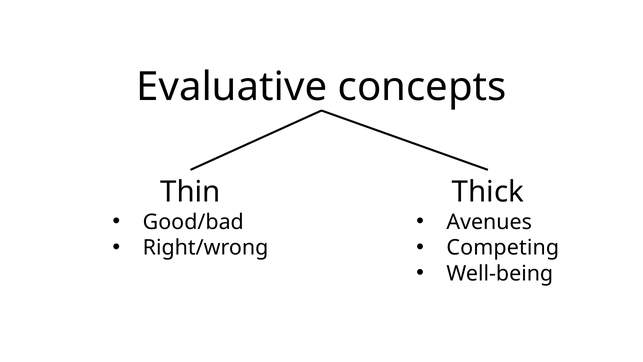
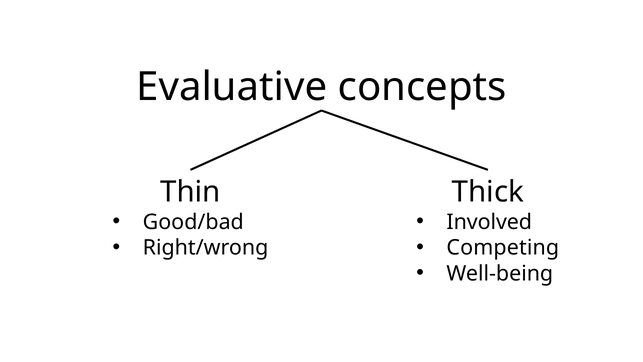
Avenues: Avenues -> Involved
